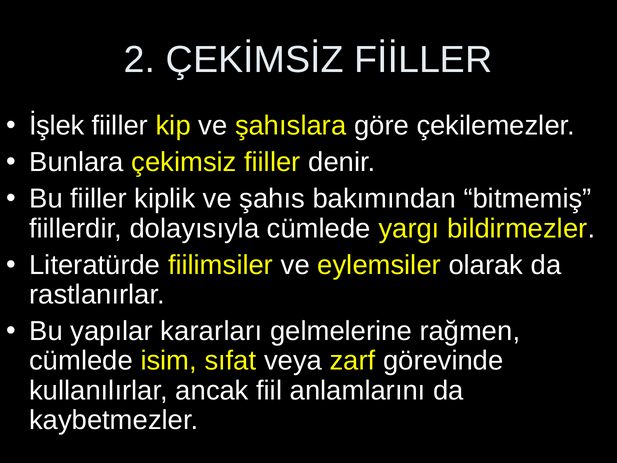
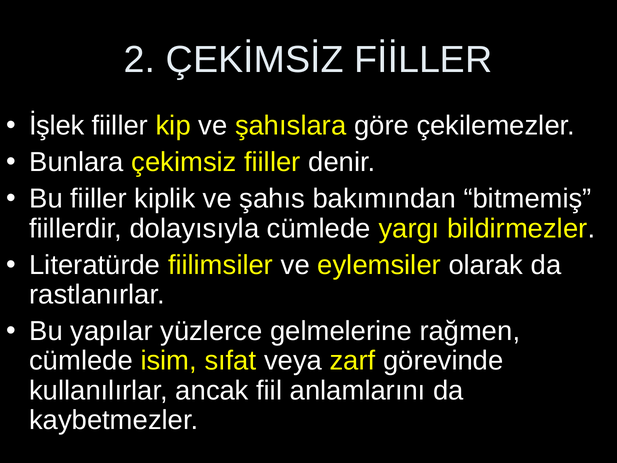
kararları: kararları -> yüzlerce
